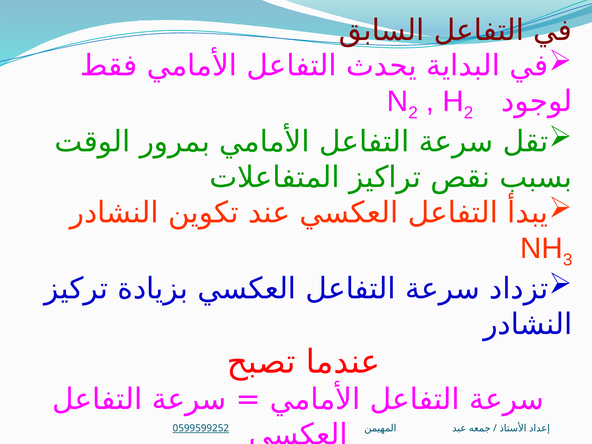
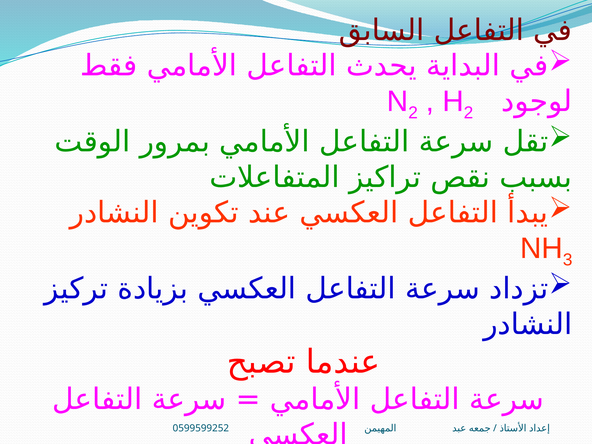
0599599252 underline: present -> none
